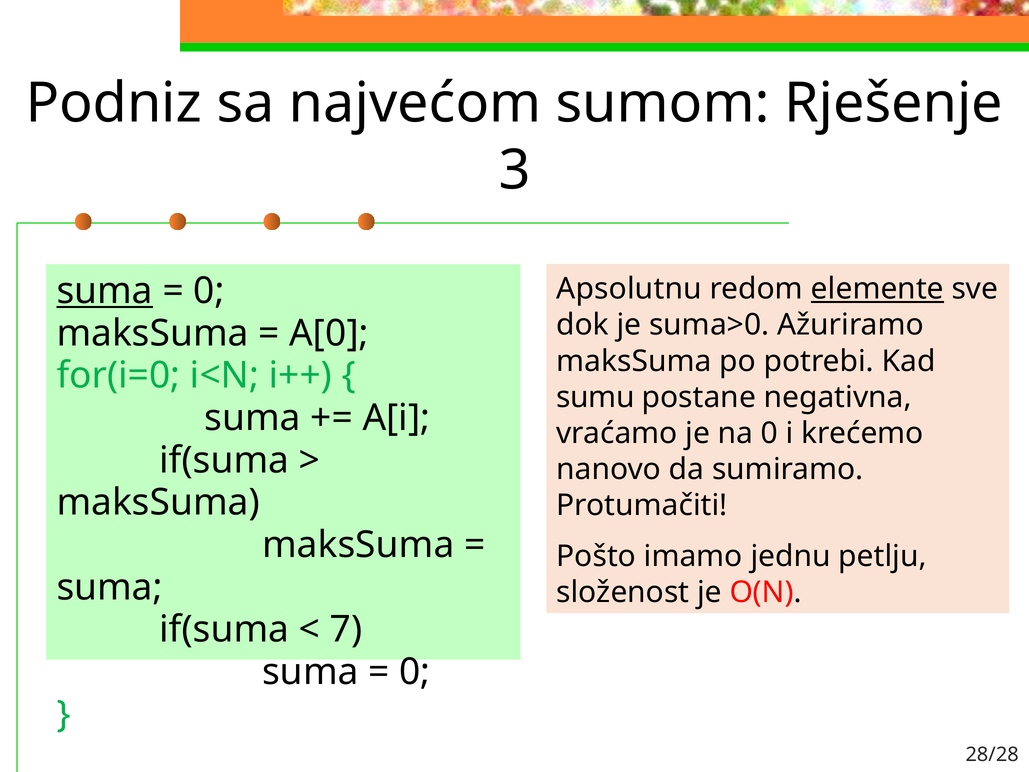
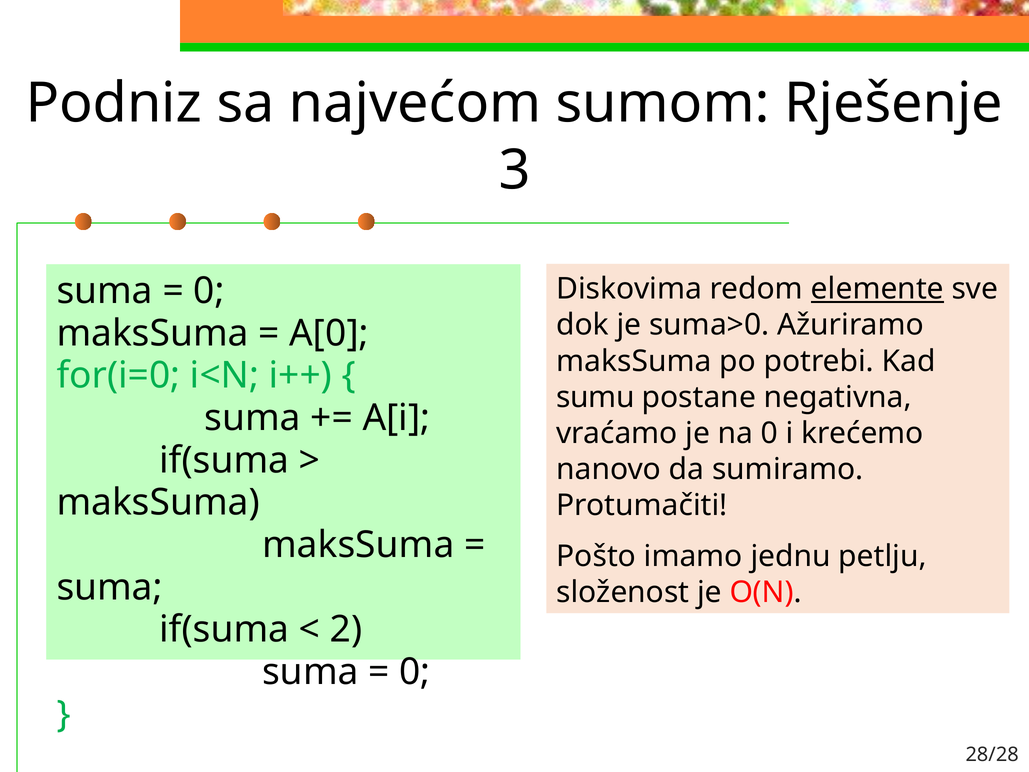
suma at (105, 291) underline: present -> none
Apsolutnu: Apsolutnu -> Diskovima
7: 7 -> 2
